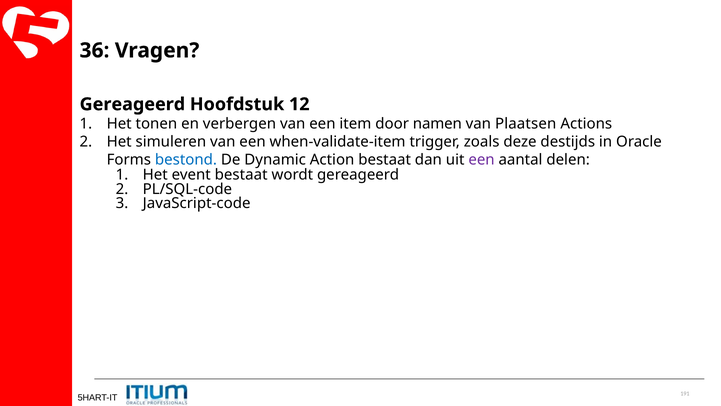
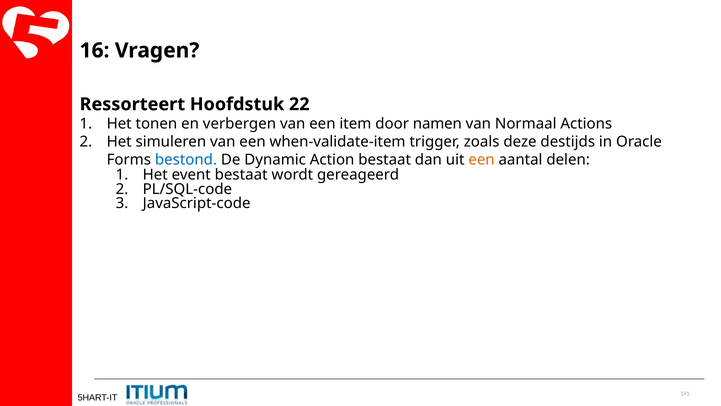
36: 36 -> 16
Gereageerd at (132, 104): Gereageerd -> Ressorteert
12: 12 -> 22
Plaatsen: Plaatsen -> Normaal
een at (482, 160) colour: purple -> orange
